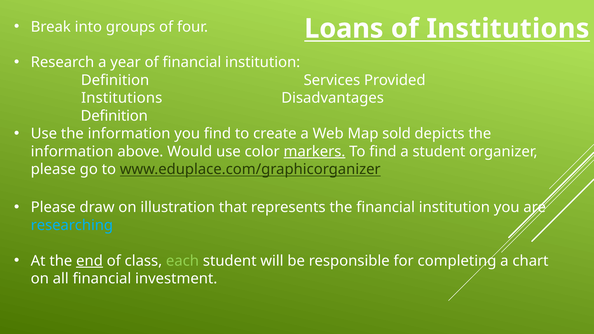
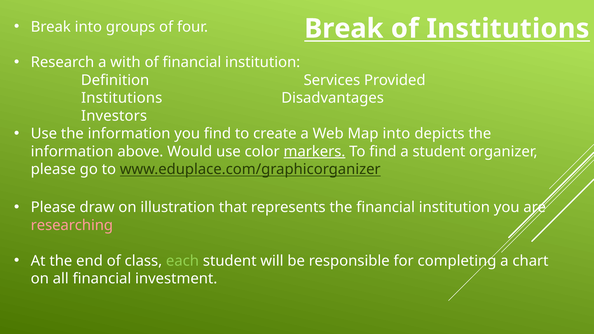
Loans at (344, 29): Loans -> Break
year: year -> with
Definition at (114, 116): Definition -> Investors
Map sold: sold -> into
researching colour: light blue -> pink
end underline: present -> none
